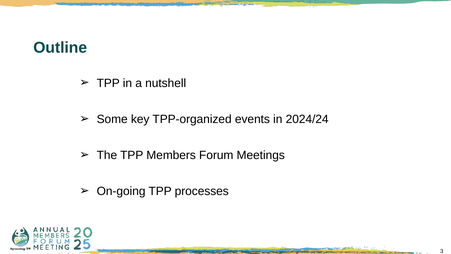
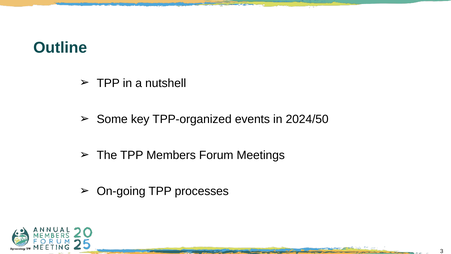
2024/24: 2024/24 -> 2024/50
